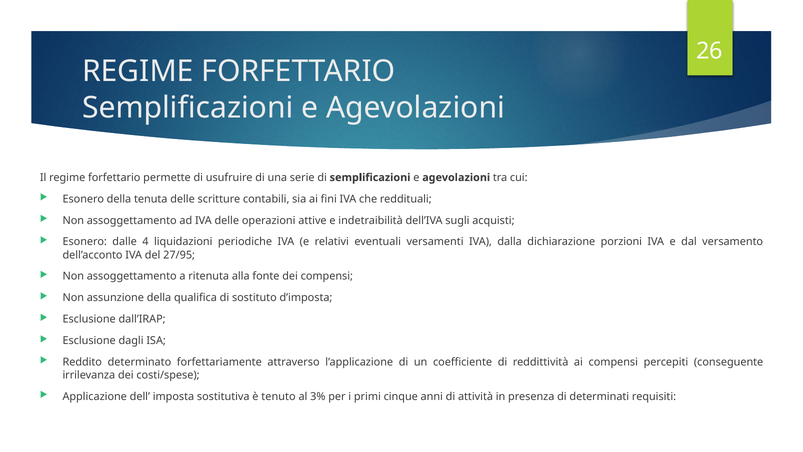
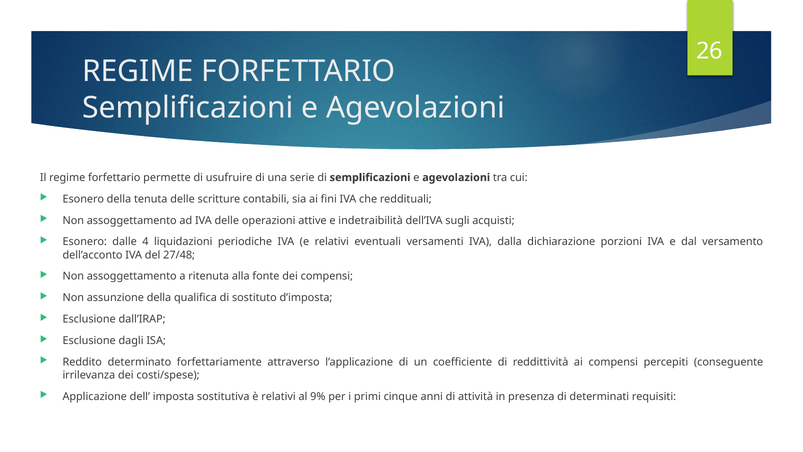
27/95: 27/95 -> 27/48
è tenuto: tenuto -> relativi
3%: 3% -> 9%
